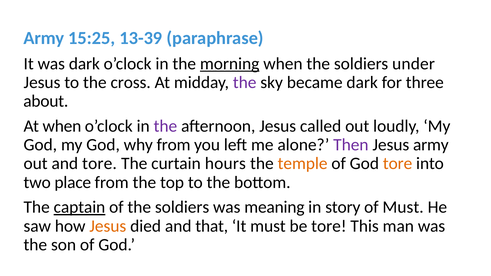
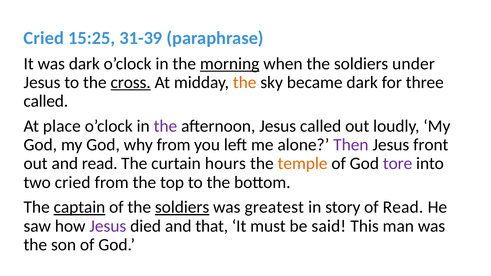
Army at (44, 38): Army -> Cried
13-39: 13-39 -> 31-39
cross underline: none -> present
the at (245, 82) colour: purple -> orange
about at (46, 101): about -> called
At when: when -> place
Jesus army: army -> front
and tore: tore -> read
tore at (398, 164) colour: orange -> purple
two place: place -> cried
soldiers at (182, 207) underline: none -> present
meaning: meaning -> greatest
of Must: Must -> Read
Jesus at (108, 226) colour: orange -> purple
be tore: tore -> said
